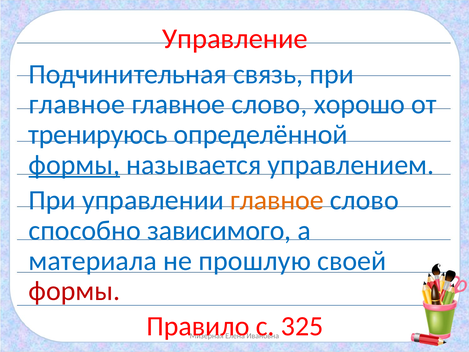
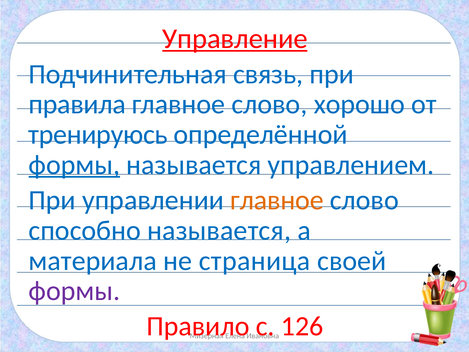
Управление underline: none -> present
главное at (77, 104): главное -> правила
способно зависимого: зависимого -> называется
прошлую: прошлую -> страница
формы at (74, 291) colour: red -> purple
325: 325 -> 126
